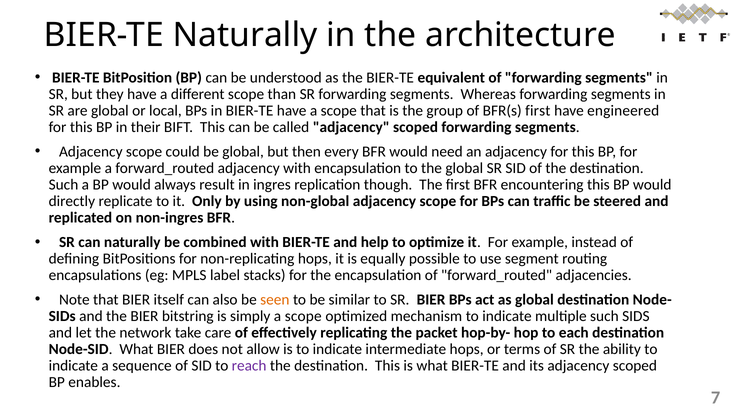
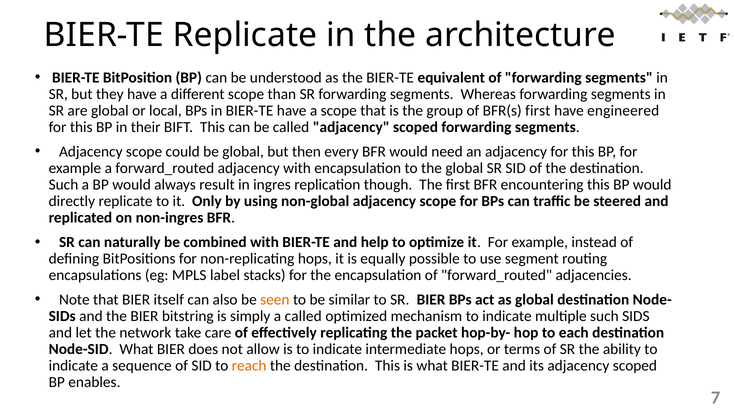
BIER-TE Naturally: Naturally -> Replicate
simply a scope: scope -> called
reach colour: purple -> orange
